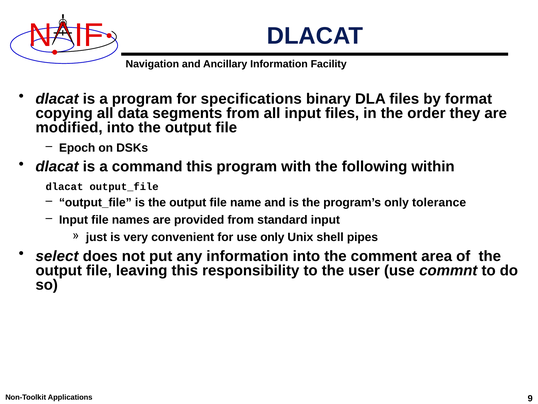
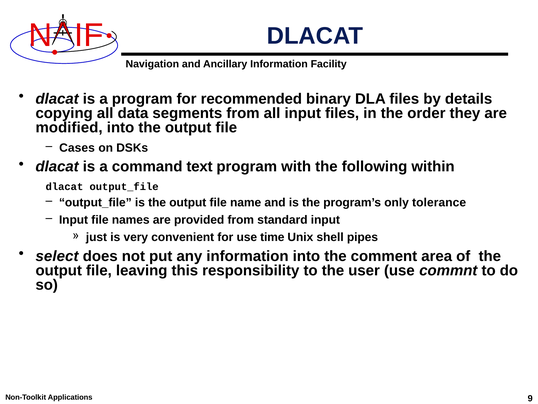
specifications: specifications -> recommended
format: format -> details
Epoch: Epoch -> Cases
command this: this -> text
use only: only -> time
